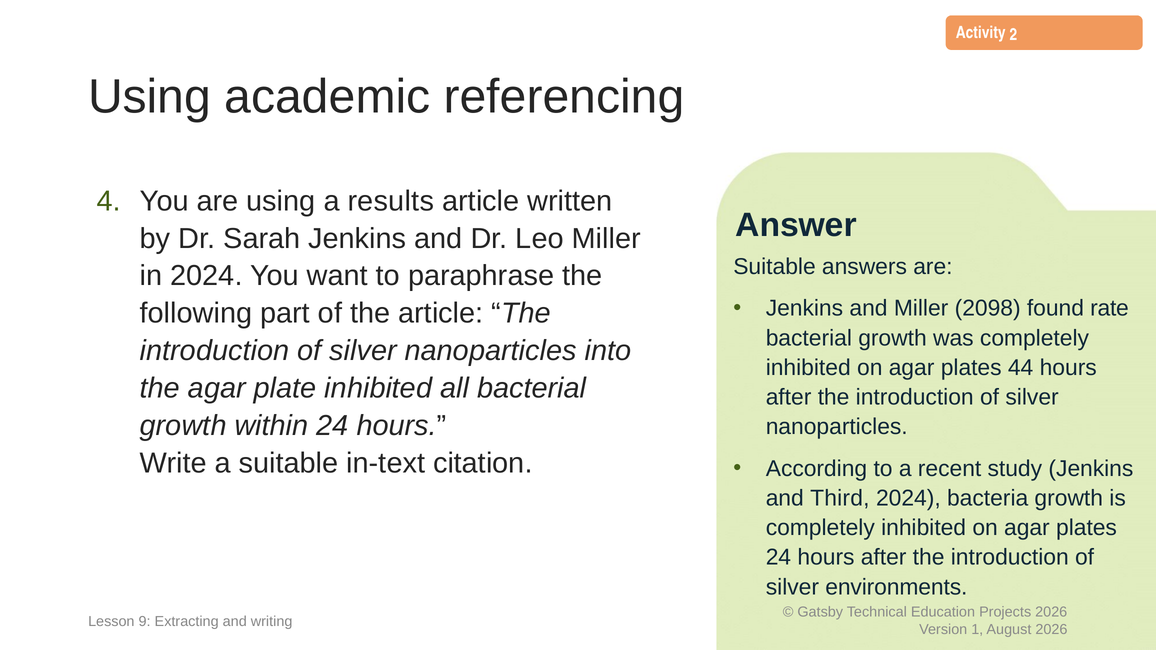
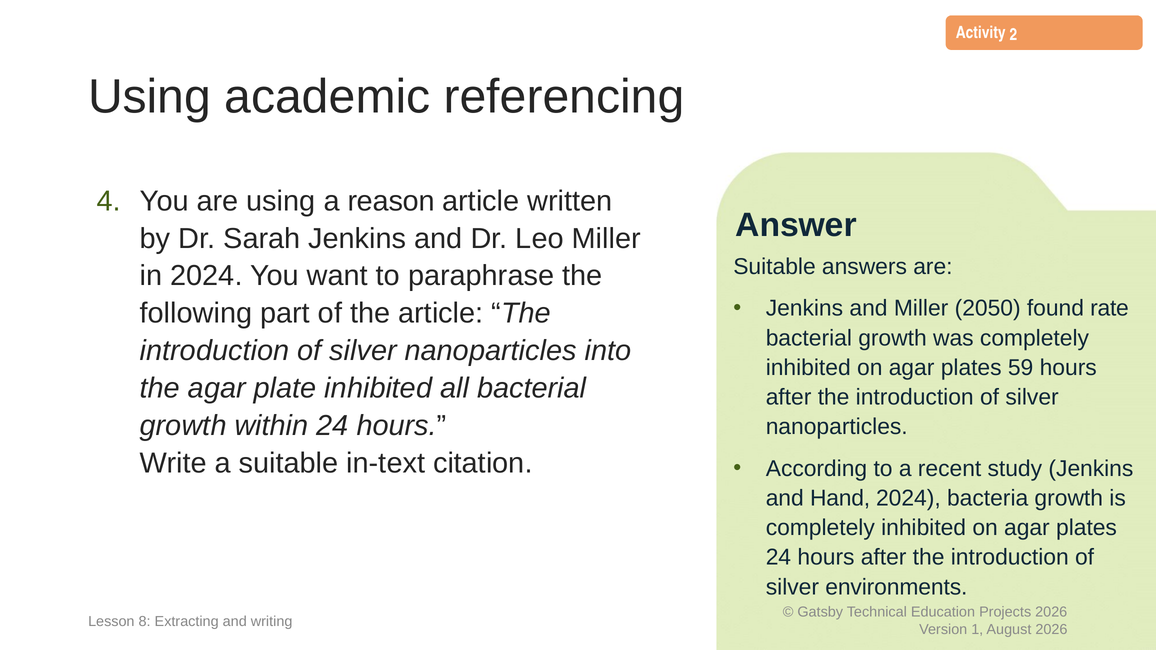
results: results -> reason
2098: 2098 -> 2050
44: 44 -> 59
Third: Third -> Hand
9: 9 -> 8
